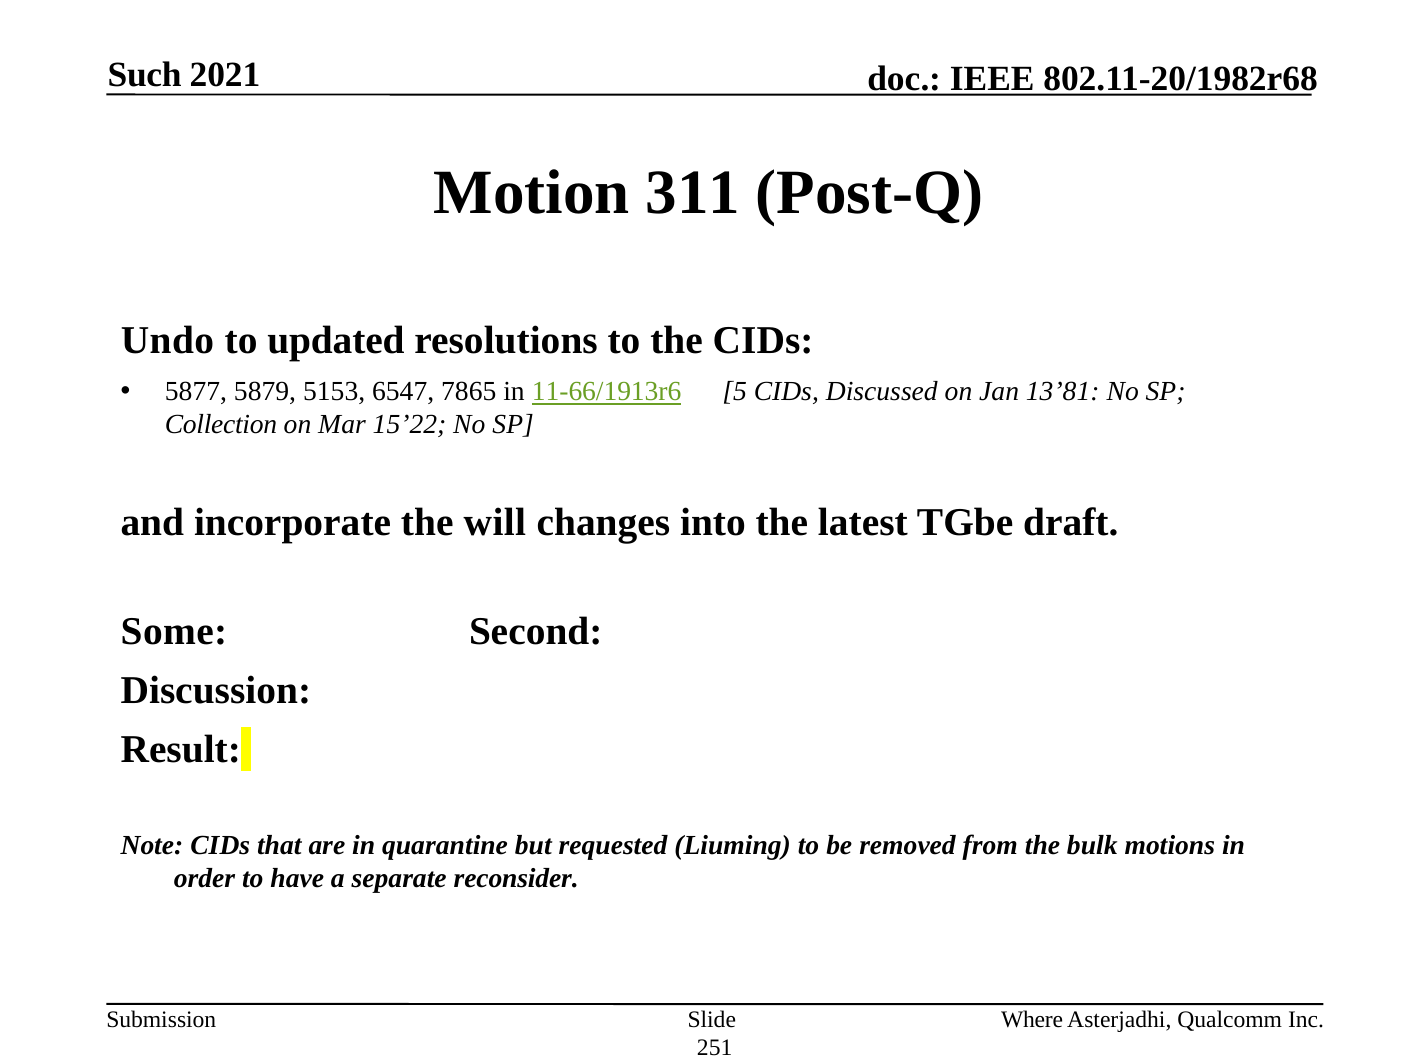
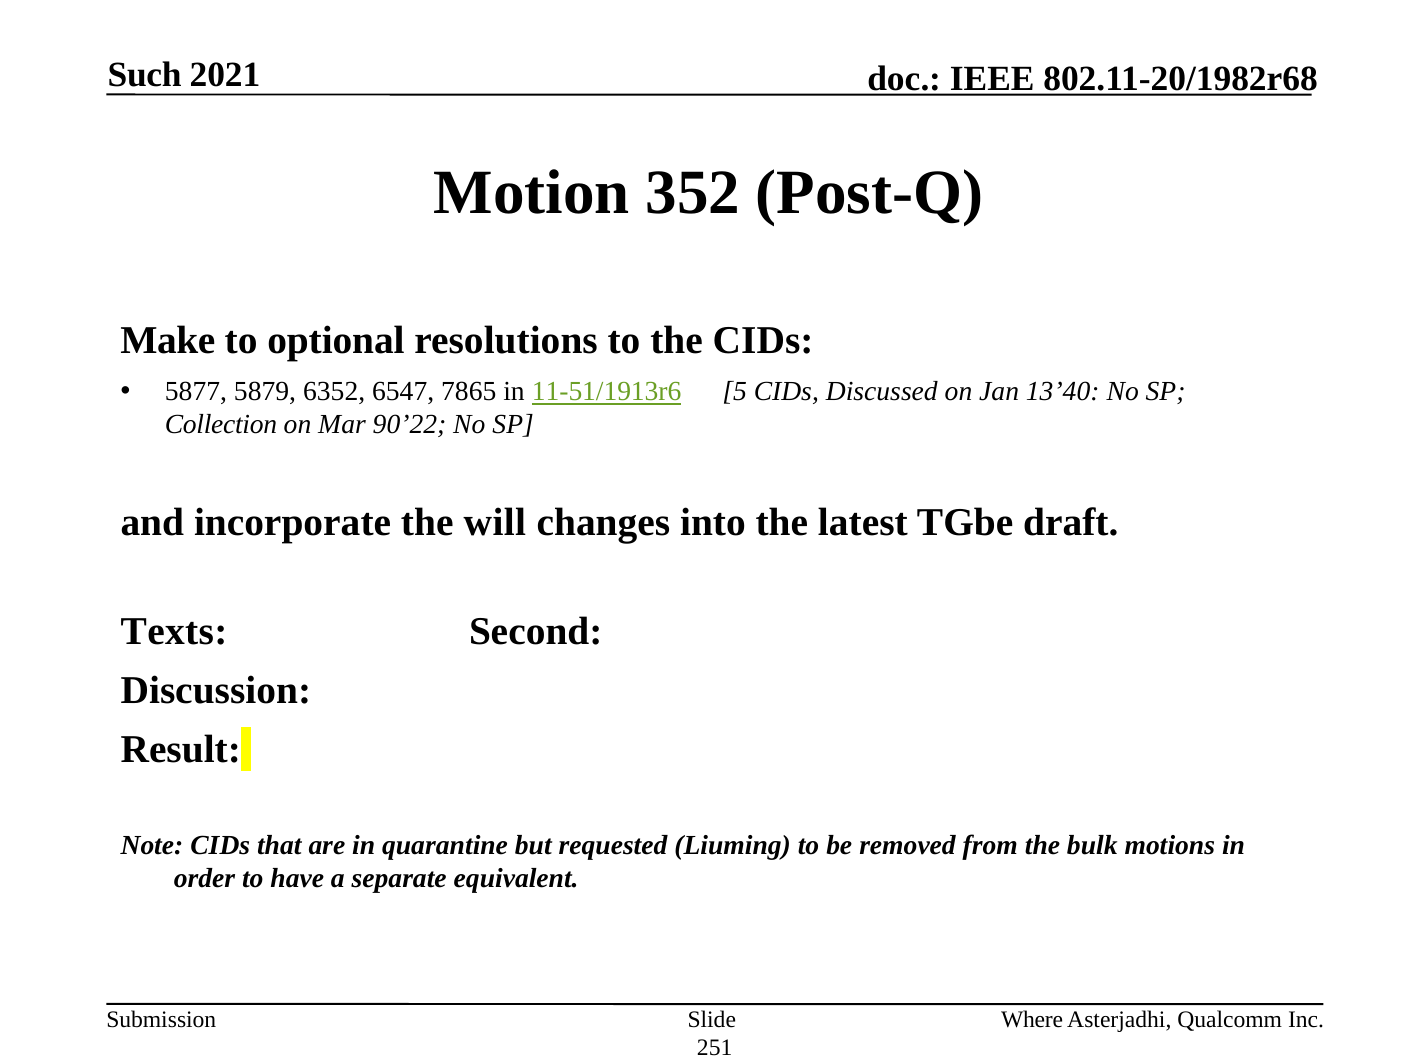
311: 311 -> 352
Undo: Undo -> Make
updated: updated -> optional
5153: 5153 -> 6352
11-66/1913r6: 11-66/1913r6 -> 11-51/1913r6
13’81: 13’81 -> 13’40
15’22: 15’22 -> 90’22
Some: Some -> Texts
reconsider: reconsider -> equivalent
